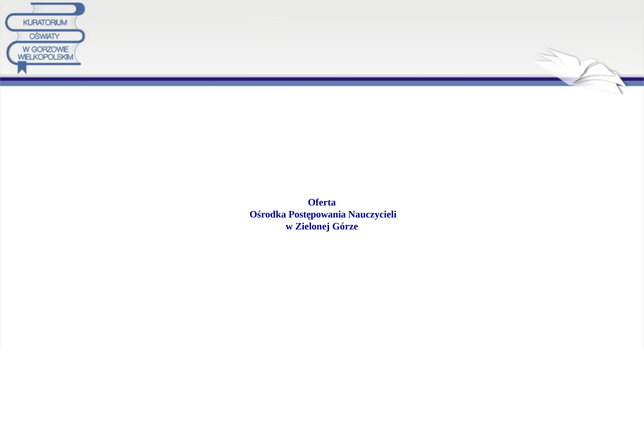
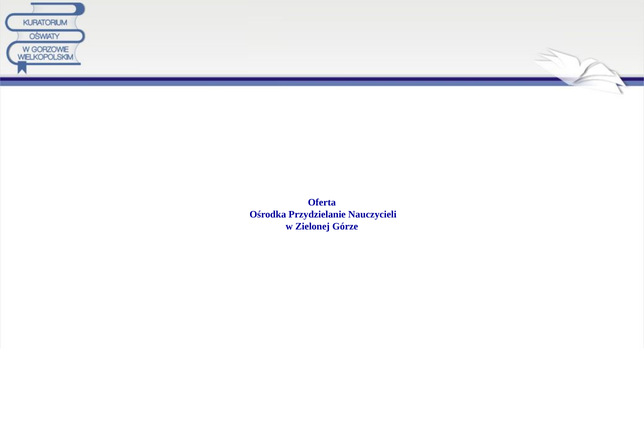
Postępowania: Postępowania -> Przydzielanie
